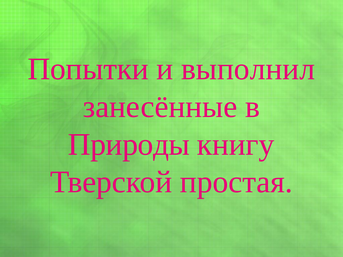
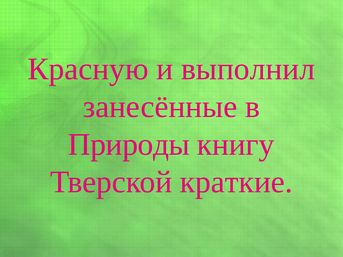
Попытки: Попытки -> Красную
простая: простая -> краткие
